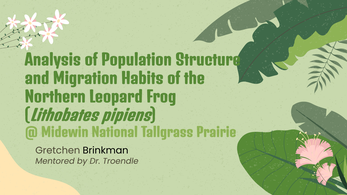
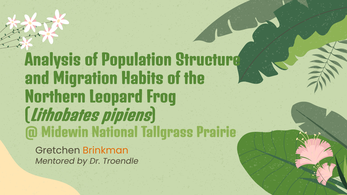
Brinkman colour: black -> orange
